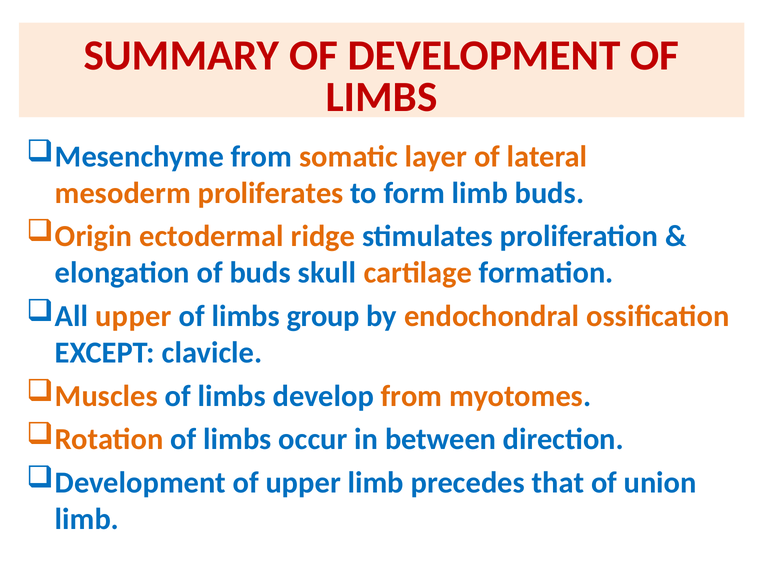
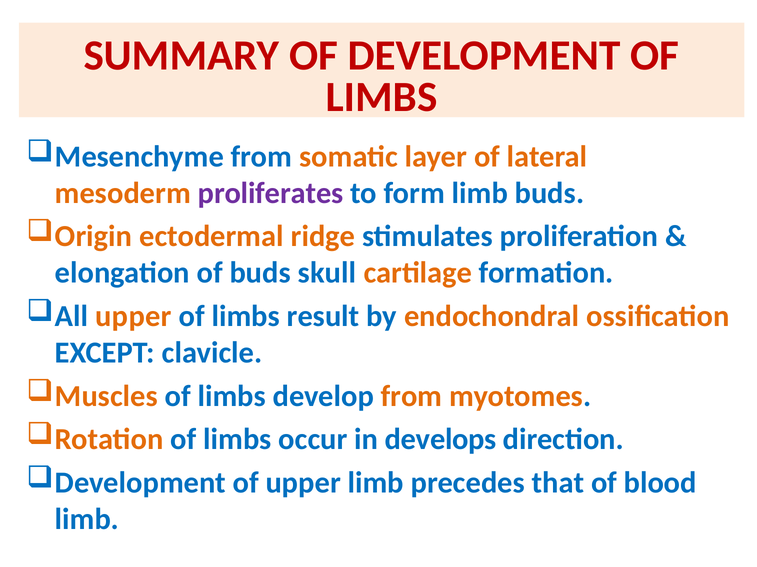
proliferates colour: orange -> purple
group: group -> result
between: between -> develops
union: union -> blood
